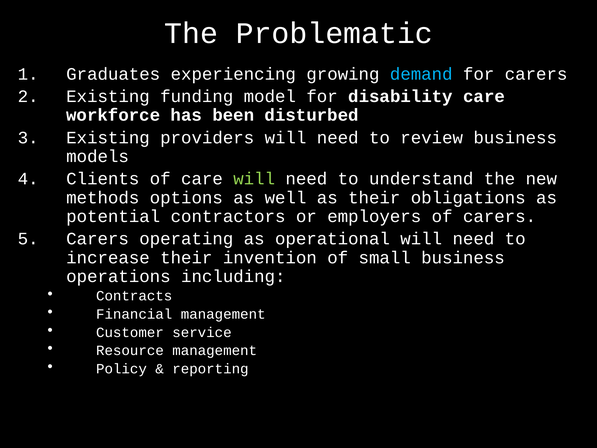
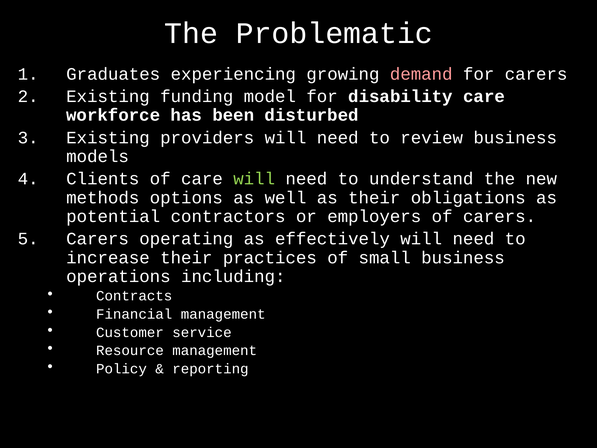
demand colour: light blue -> pink
operational: operational -> effectively
invention: invention -> practices
